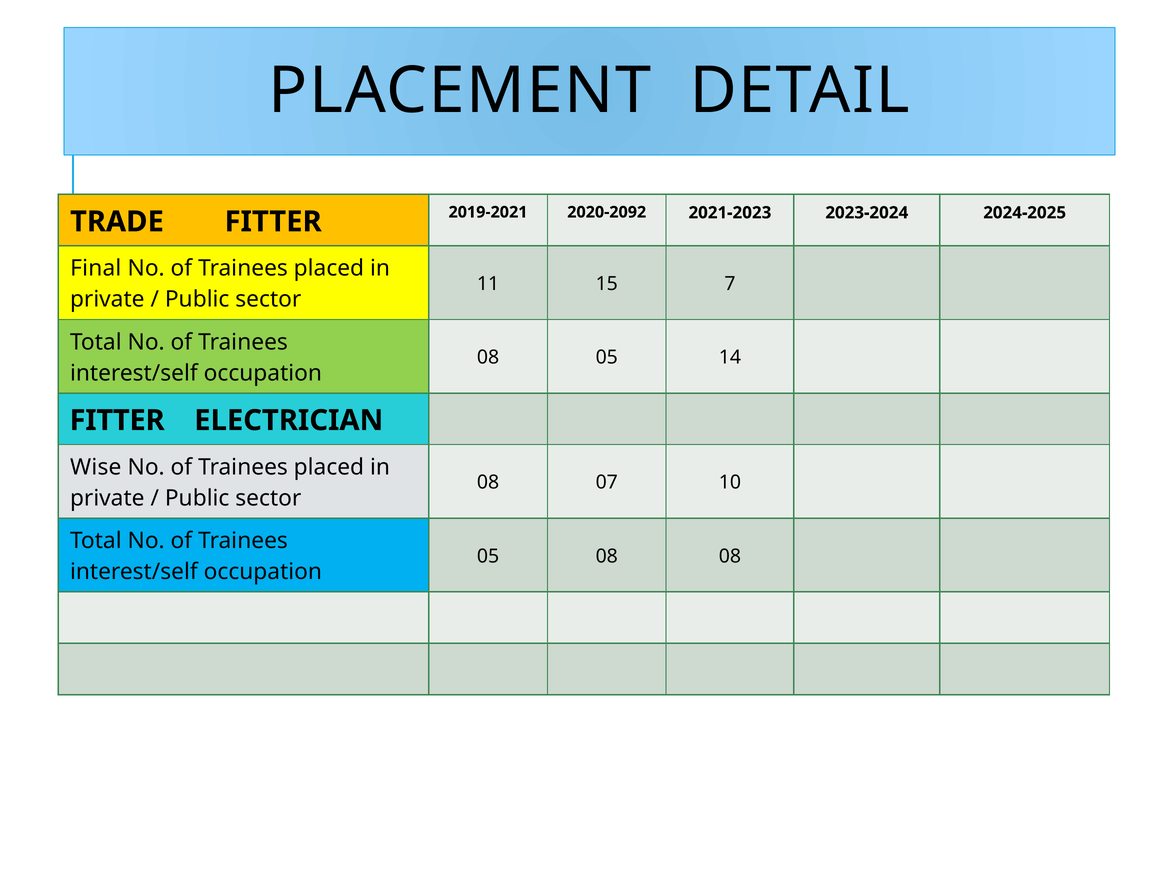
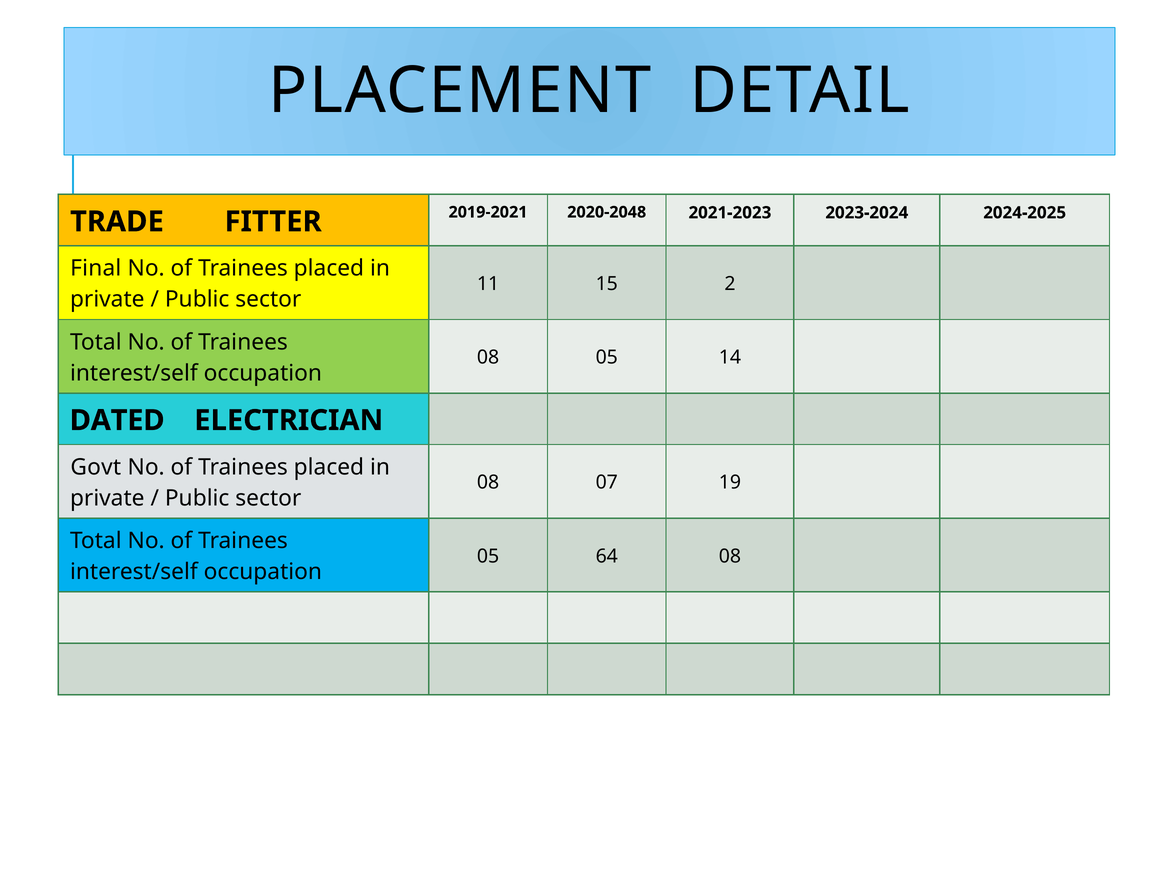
2020-2092: 2020-2092 -> 2020-2048
7: 7 -> 2
FITTER at (117, 420): FITTER -> DATED
Wise: Wise -> Govt
10: 10 -> 19
05 08: 08 -> 64
